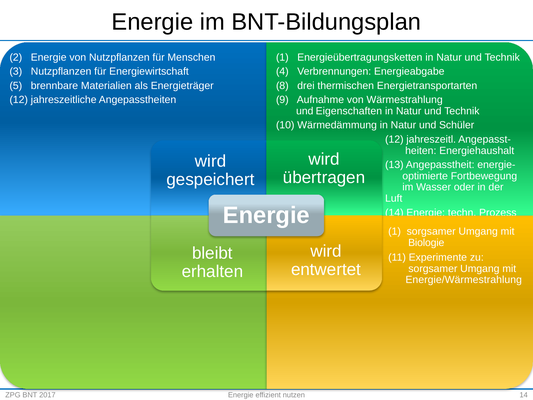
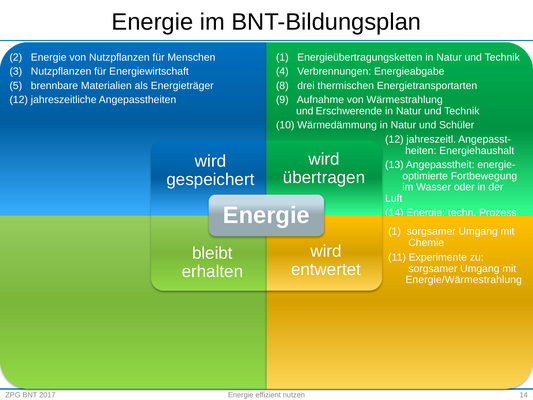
Eigenschaften: Eigenschaften -> Erschwerende
Biologie: Biologie -> Chemie
